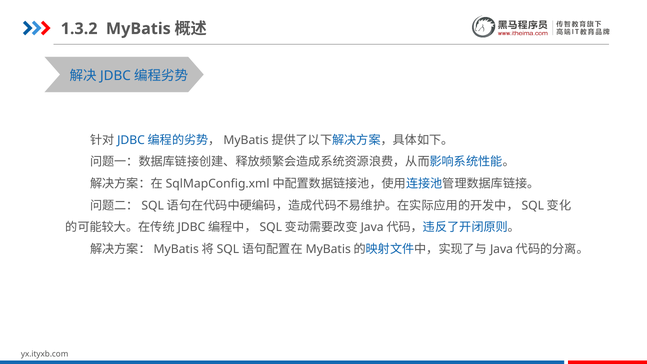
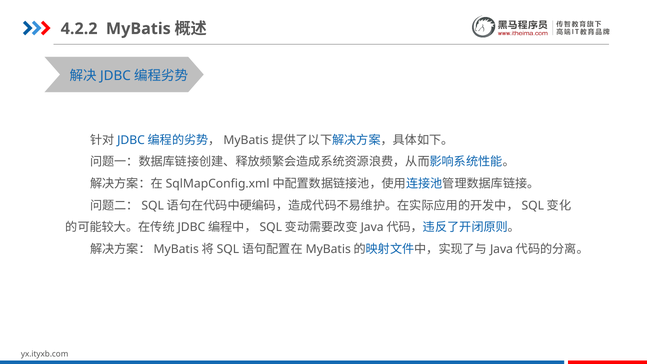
1.3.2: 1.3.2 -> 4.2.2
